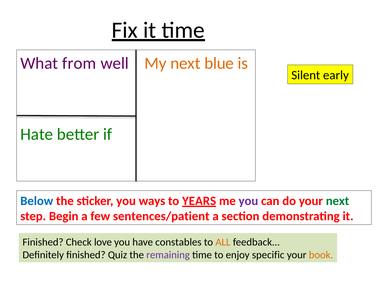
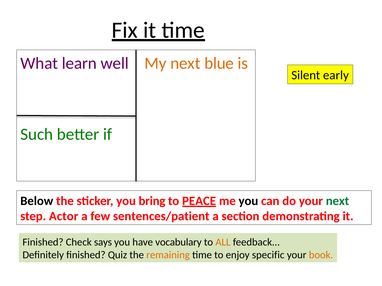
from: from -> learn
Hate: Hate -> Such
Below colour: blue -> black
ways: ways -> bring
YEARS: YEARS -> PEACE
you at (248, 201) colour: purple -> black
Begin: Begin -> Actor
love: love -> says
constables: constables -> vocabulary
remaining colour: purple -> orange
